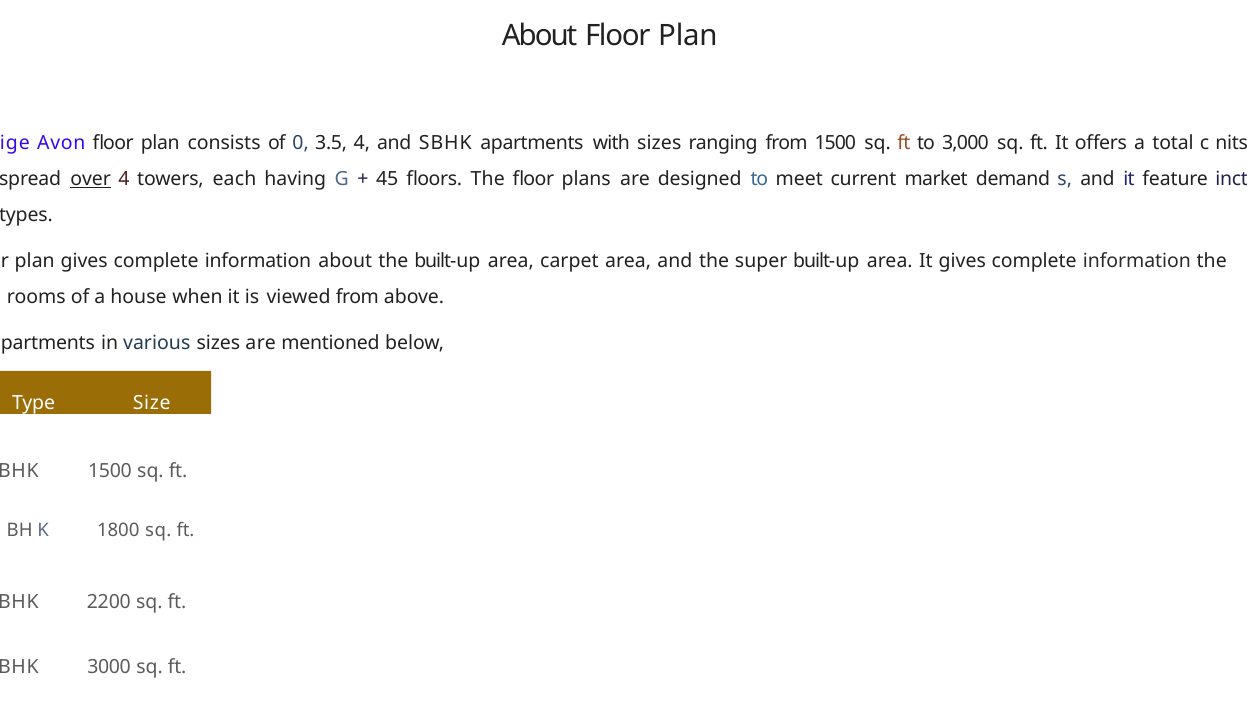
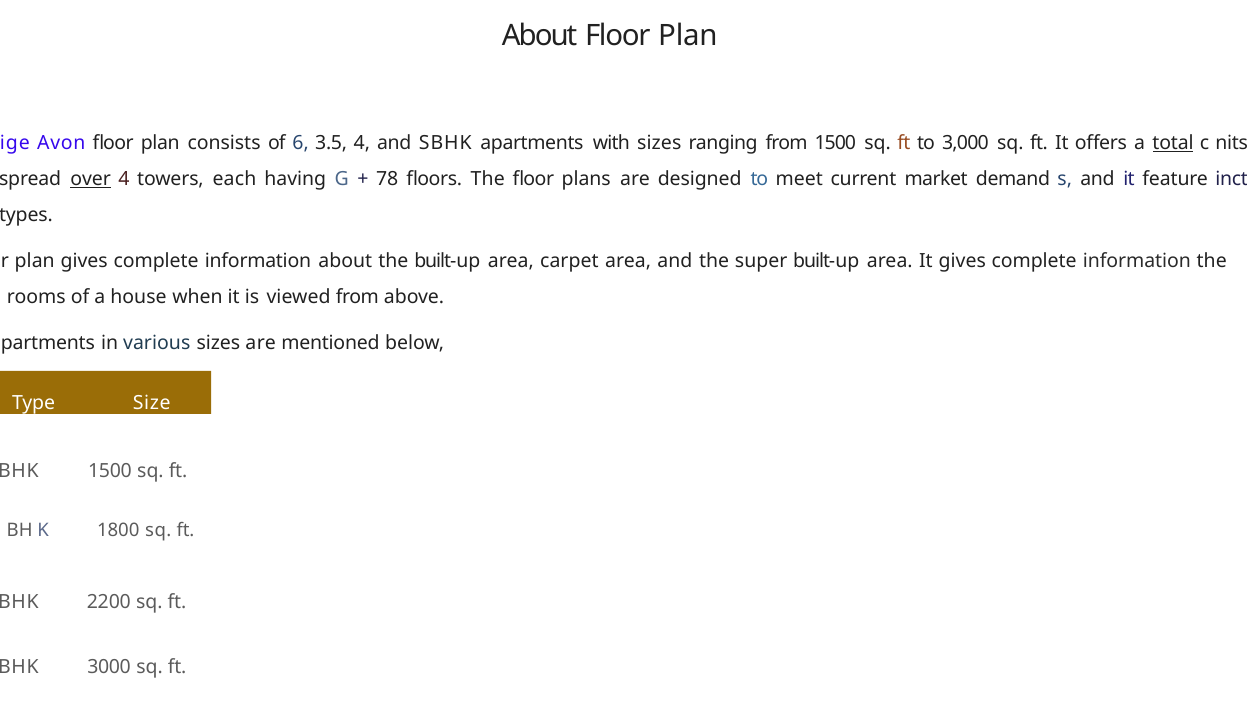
0: 0 -> 6
total underline: none -> present
45: 45 -> 78
